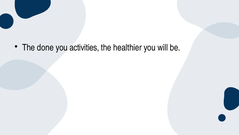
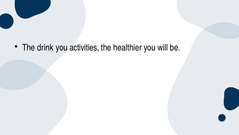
done: done -> drink
